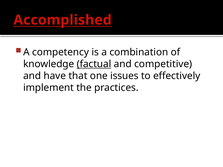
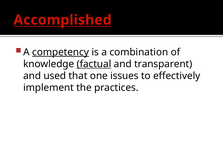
competency underline: none -> present
competitive: competitive -> transparent
have: have -> used
